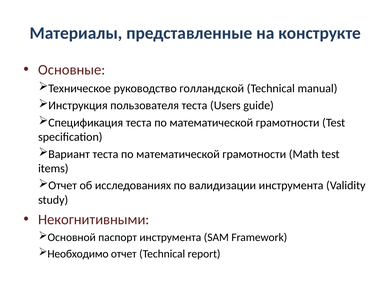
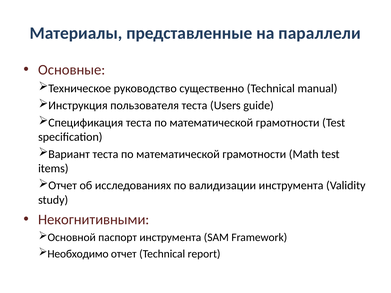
конструкте: конструкте -> параллели
голландской: голландской -> существенно
